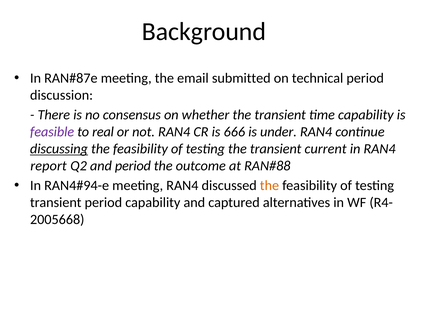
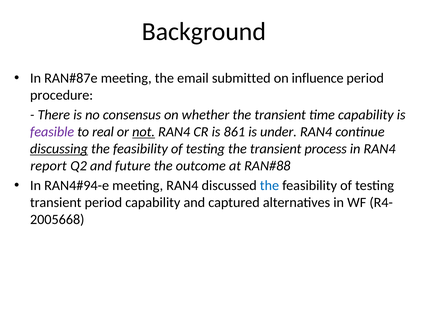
technical: technical -> influence
discussion: discussion -> procedure
not underline: none -> present
666: 666 -> 861
current: current -> process
and period: period -> future
the at (269, 186) colour: orange -> blue
